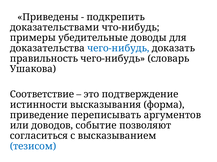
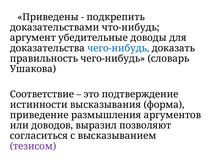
примеры: примеры -> аргумент
переписывать: переписывать -> размышления
событие: событие -> выразил
тезисом colour: blue -> purple
